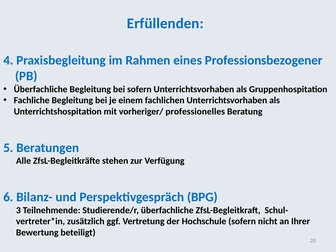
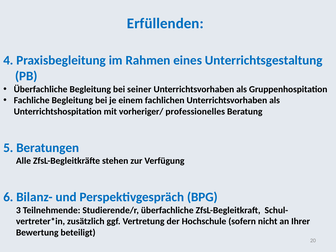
Professionsbezogener: Professionsbezogener -> Unterrichtsgestaltung
bei sofern: sofern -> seiner
